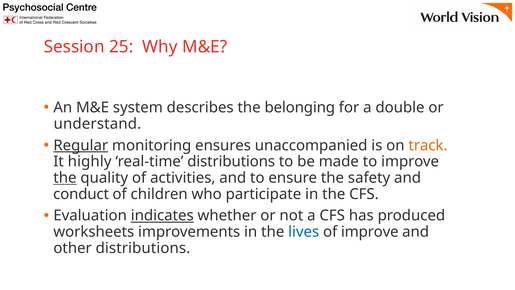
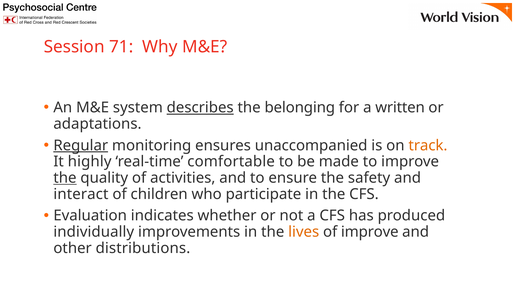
25: 25 -> 71
describes underline: none -> present
double: double -> written
understand: understand -> adaptations
real-time distributions: distributions -> comfortable
conduct: conduct -> interact
indicates underline: present -> none
worksheets: worksheets -> individually
lives colour: blue -> orange
